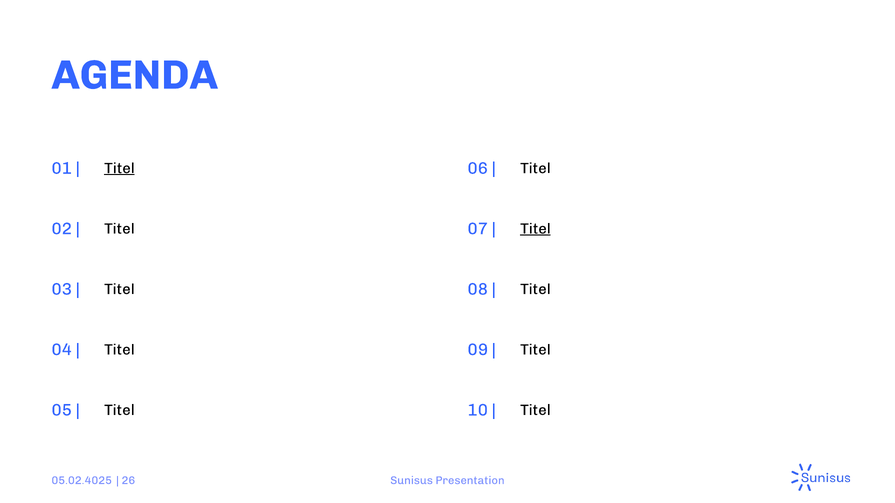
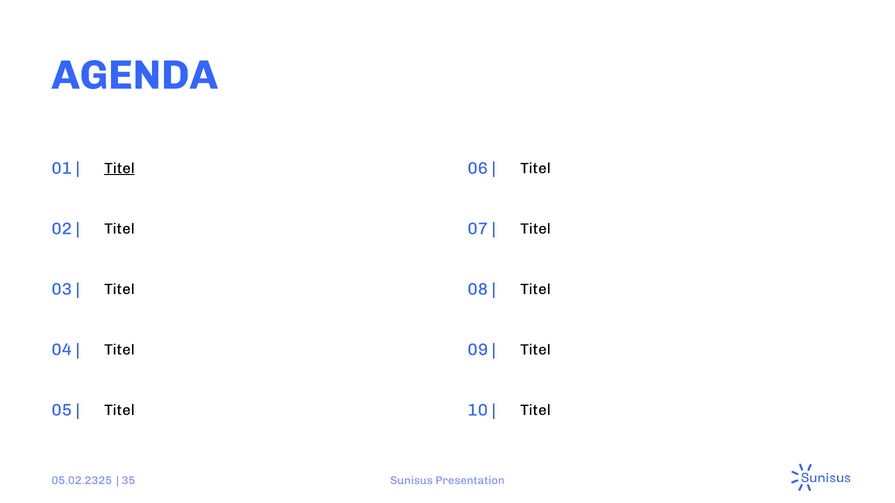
Titel at (535, 229) underline: present -> none
05.02.4025: 05.02.4025 -> 05.02.2325
26: 26 -> 35
